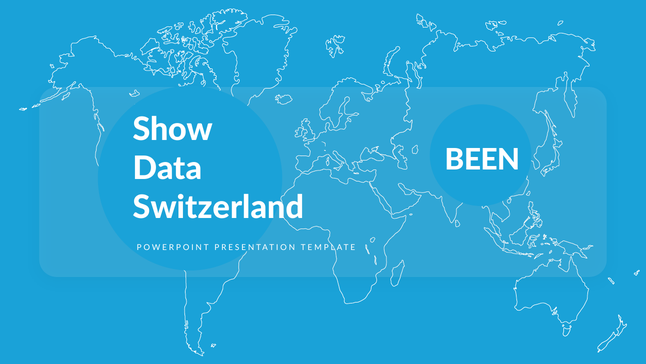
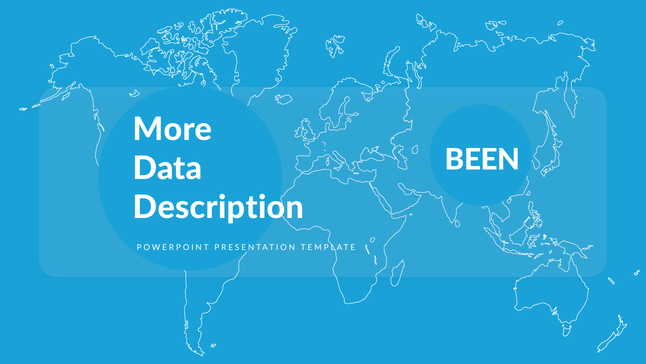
Show: Show -> More
Switzerland: Switzerland -> Description
